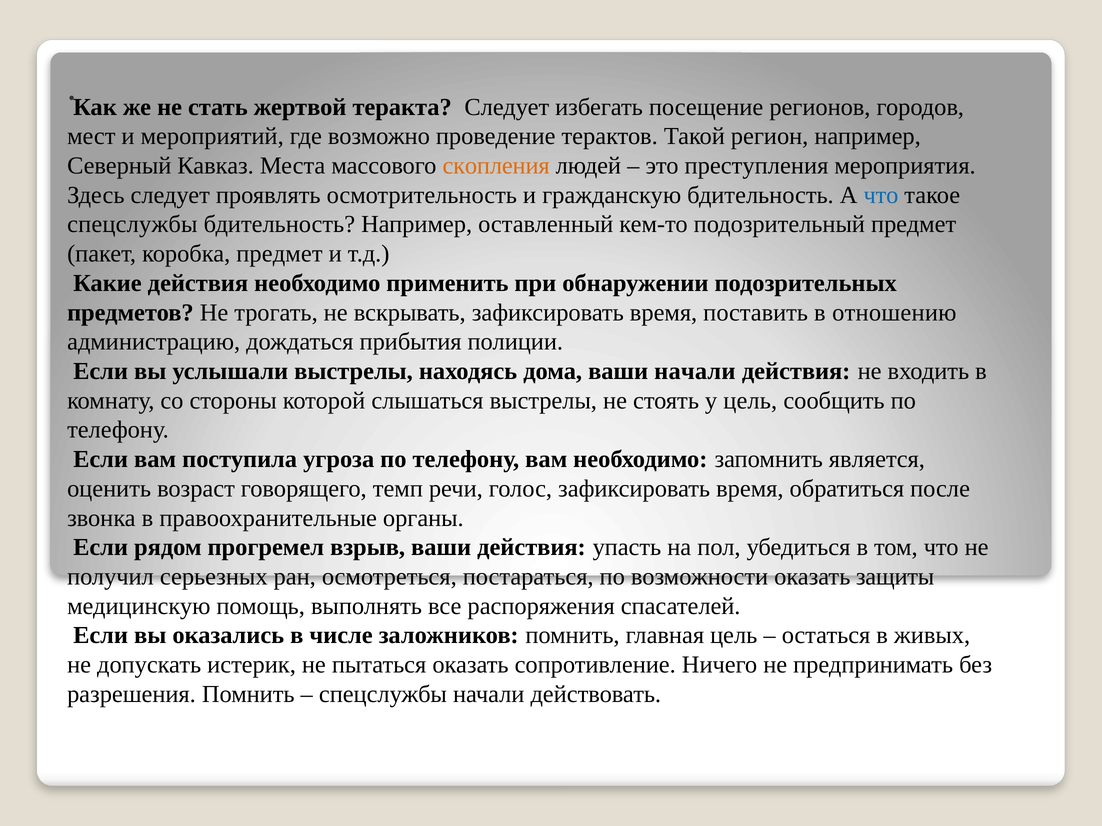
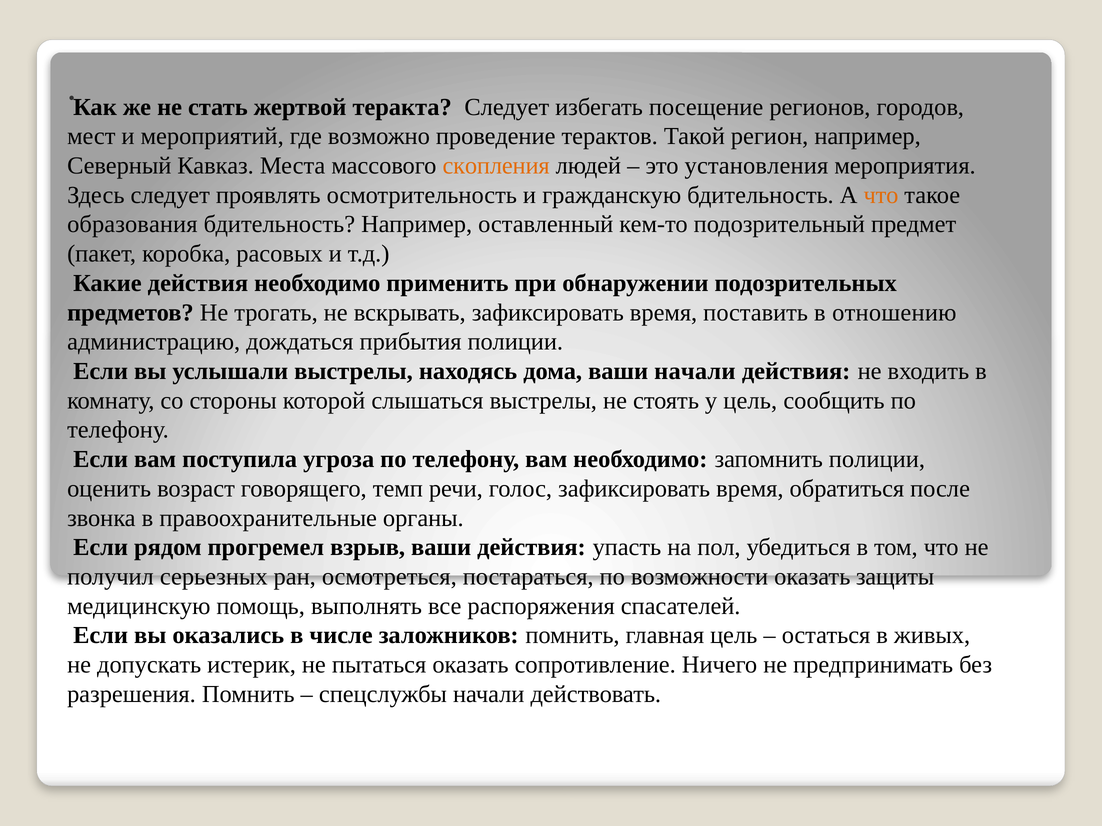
преступления: преступления -> установления
что at (881, 195) colour: blue -> orange
спецслужбы at (132, 225): спецслужбы -> образования
коробка предмет: предмет -> расовых
запомнить является: является -> полиции
